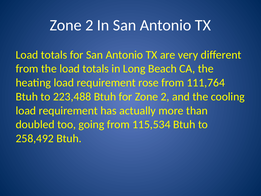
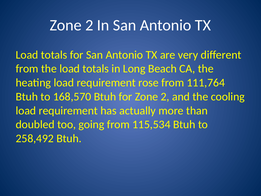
223,488: 223,488 -> 168,570
